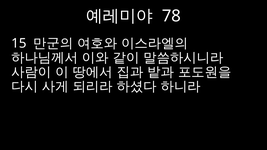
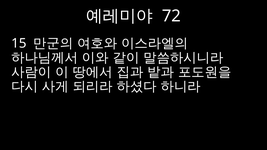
78: 78 -> 72
